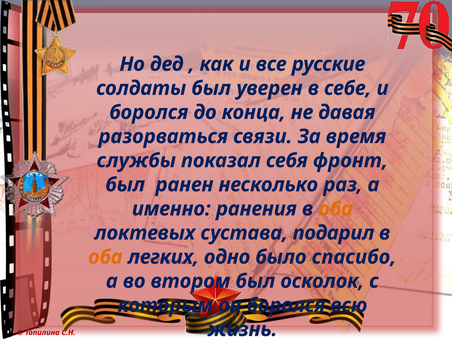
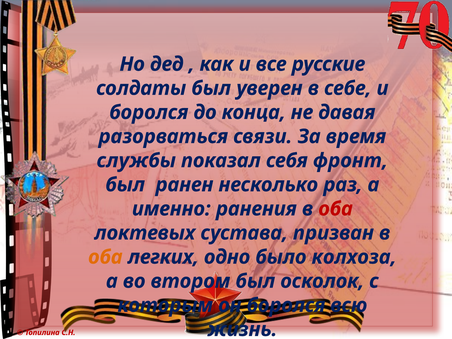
оба at (336, 209) colour: orange -> red
подарил: подарил -> призван
спасибо: спасибо -> колхоза
